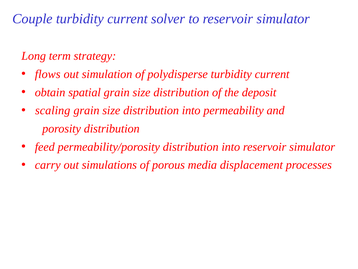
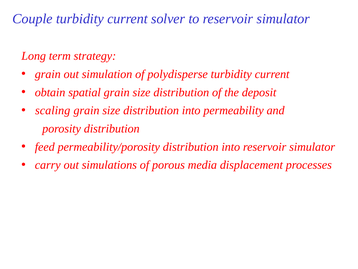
flows at (48, 74): flows -> grain
